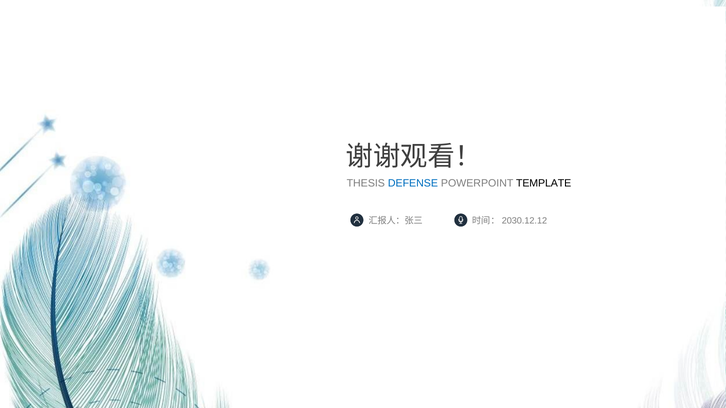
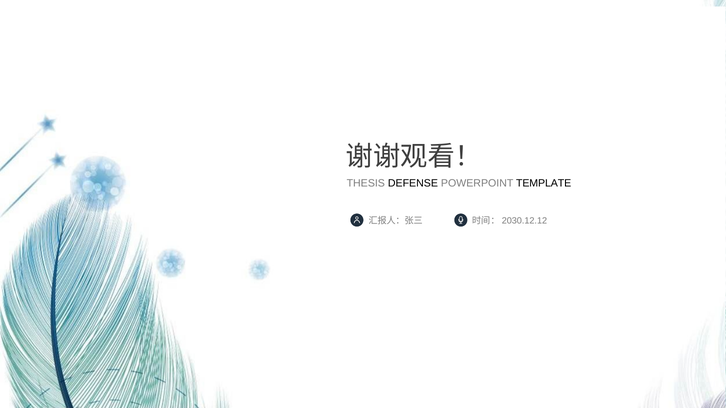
DEFENSE colour: blue -> black
